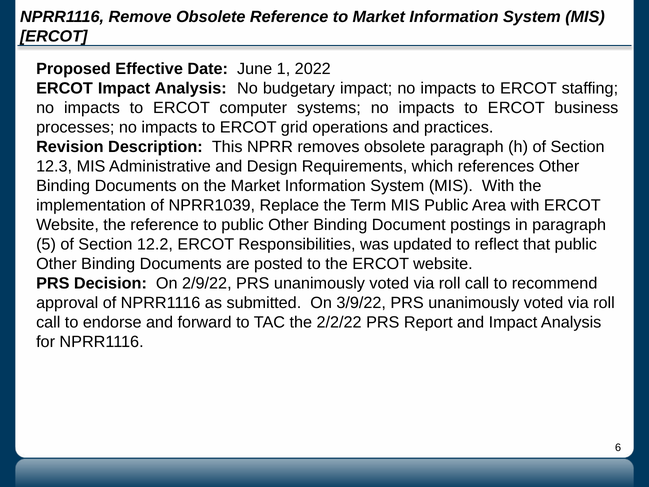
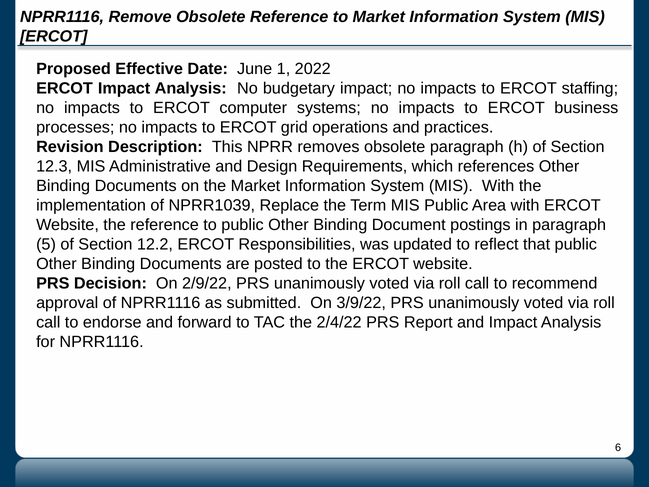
2/2/22: 2/2/22 -> 2/4/22
